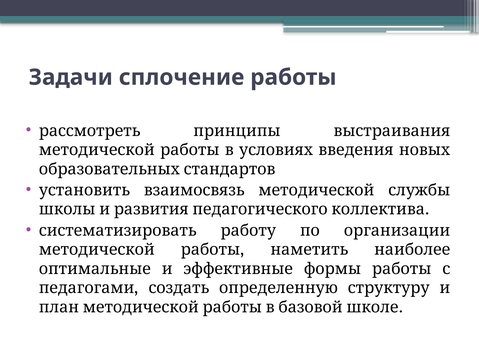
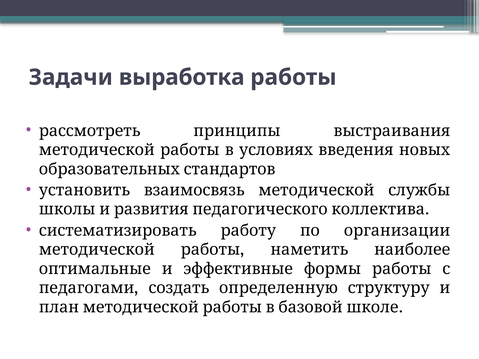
сплочение: сплочение -> выработка
